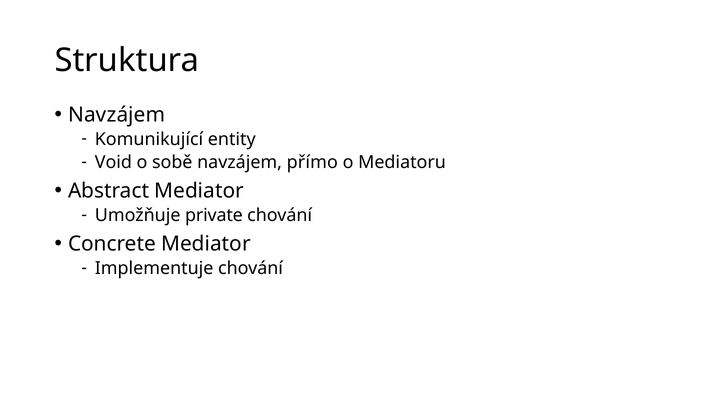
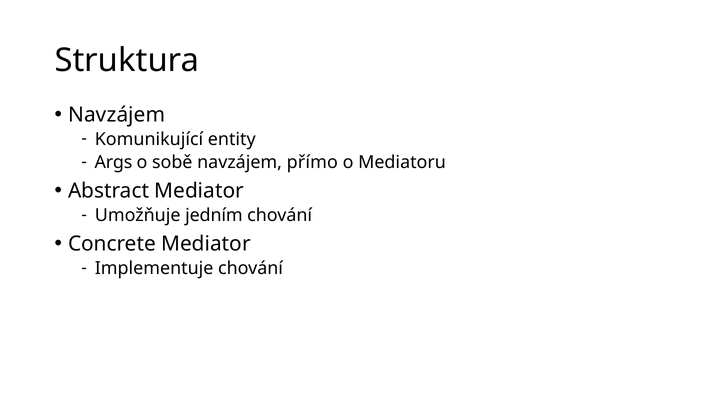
Void: Void -> Args
private: private -> jedním
